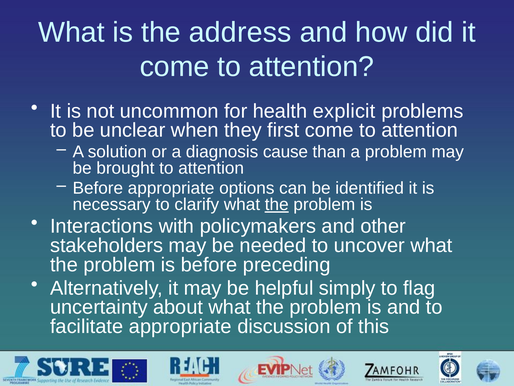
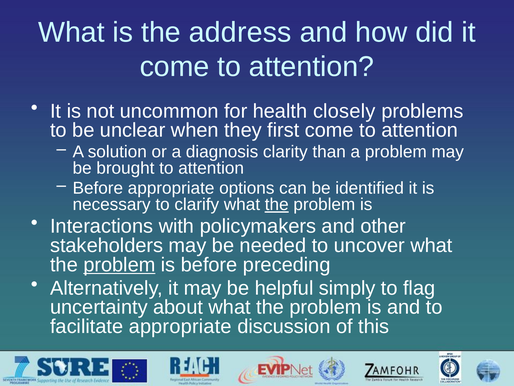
explicit: explicit -> closely
cause: cause -> clarity
problem at (119, 264) underline: none -> present
